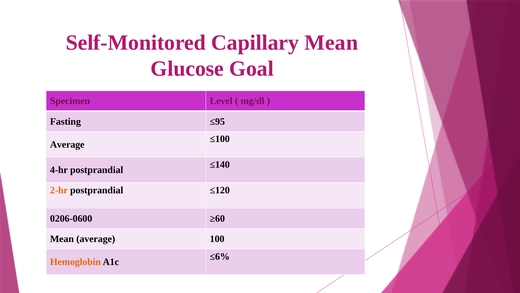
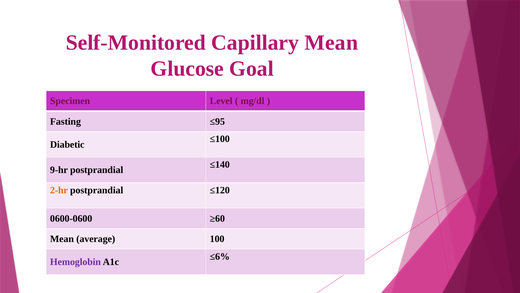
Average at (67, 144): Average -> Diabetic
4-hr: 4-hr -> 9-hr
0206-0600: 0206-0600 -> 0600-0600
Hemoglobin colour: orange -> purple
